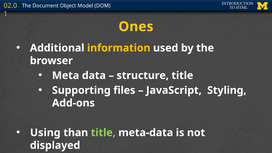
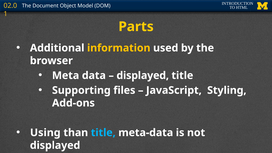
Ones: Ones -> Parts
structure at (143, 75): structure -> displayed
title at (103, 133) colour: light green -> light blue
